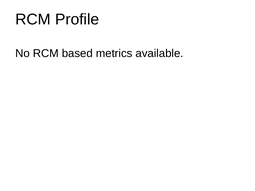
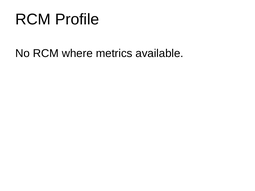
based: based -> where
